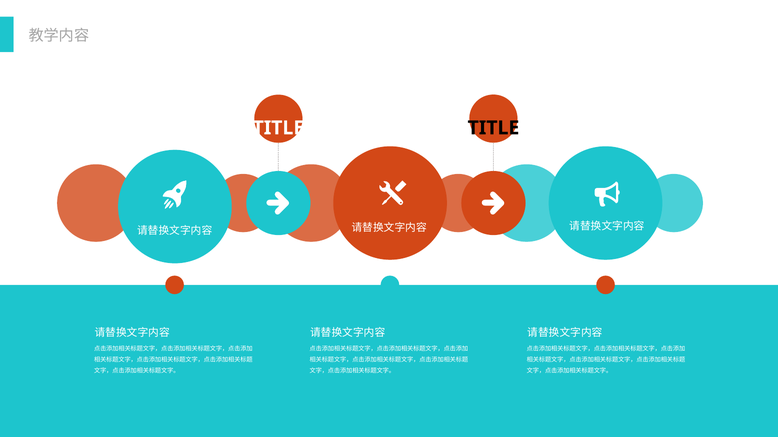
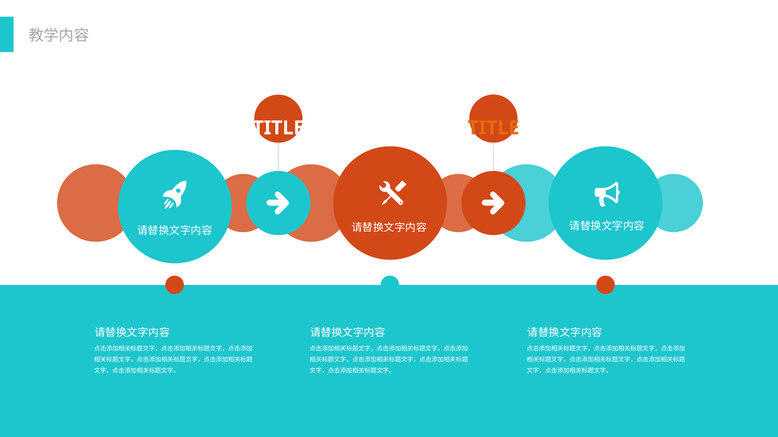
TITLE at (493, 128) colour: black -> orange
